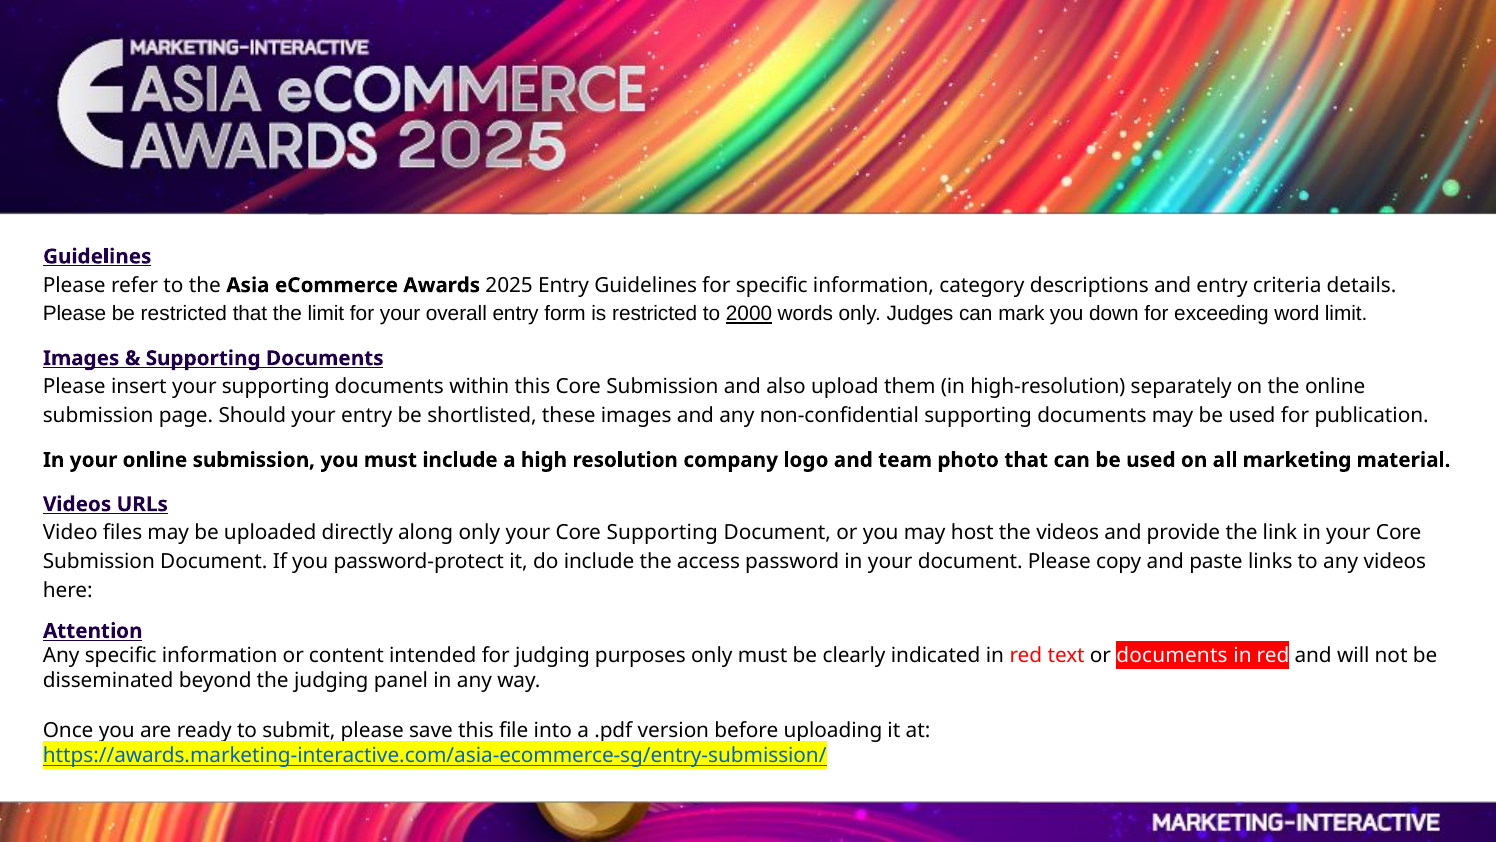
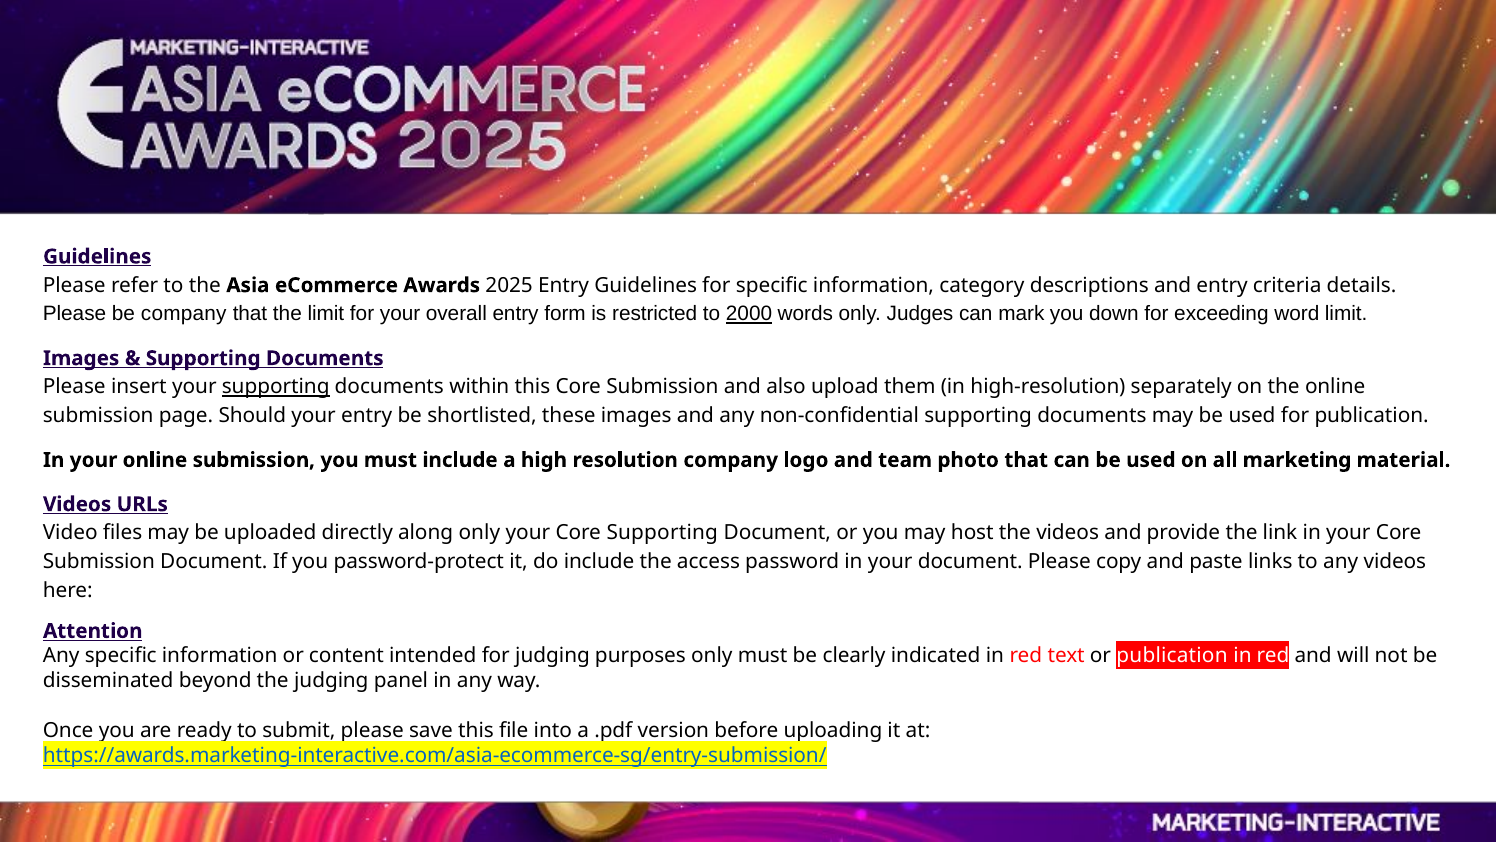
be restricted: restricted -> company
supporting at (276, 387) underline: none -> present
or documents: documents -> publication
